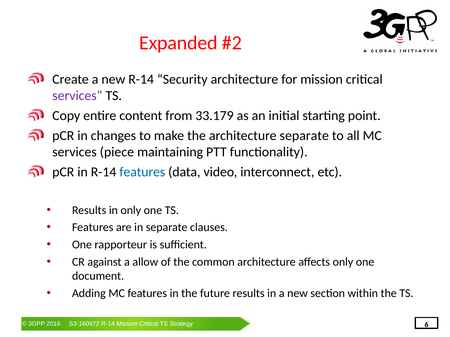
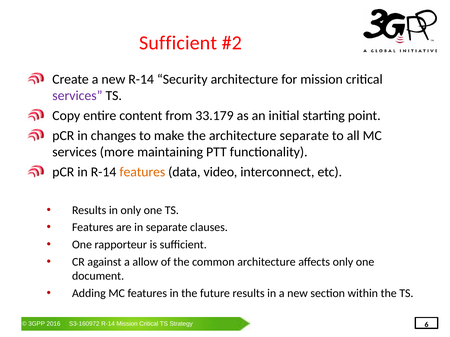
Expanded at (178, 43): Expanded -> Sufficient
piece: piece -> more
features at (142, 172) colour: blue -> orange
